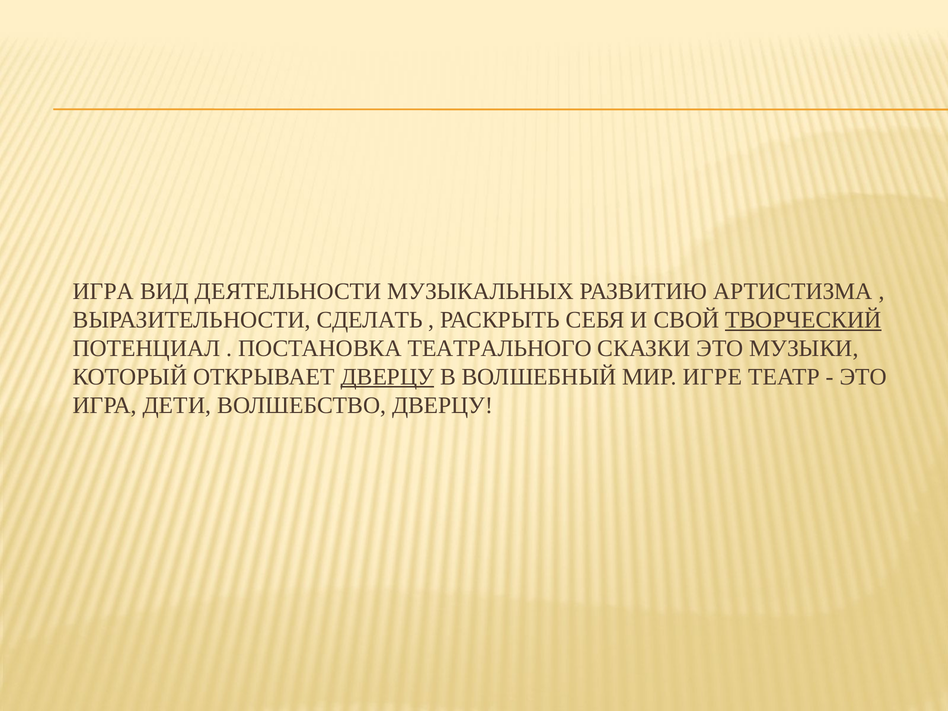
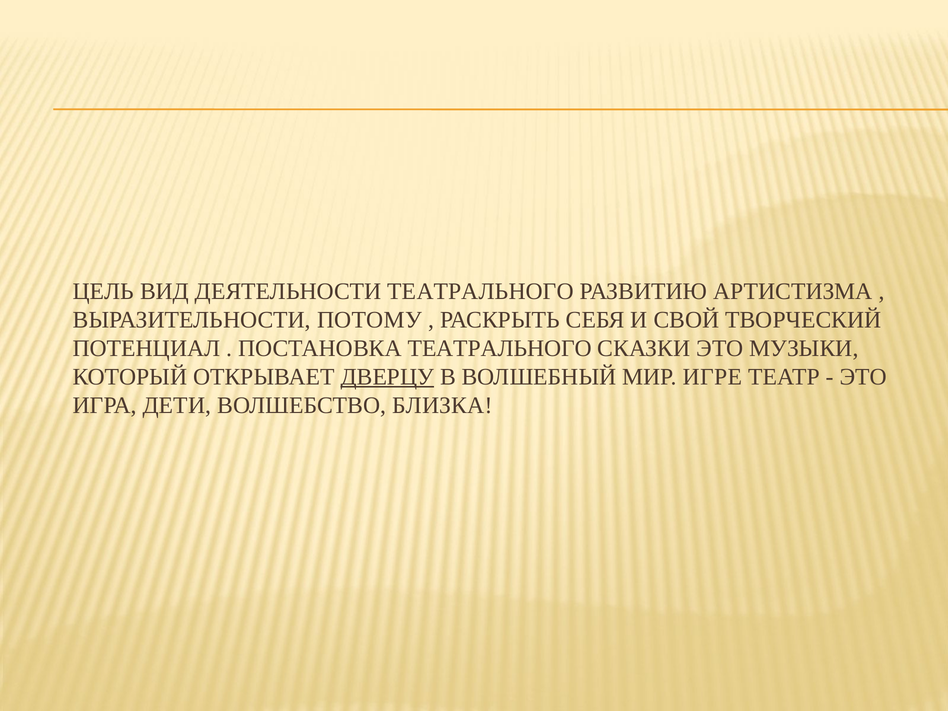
ИГРА at (103, 291): ИГРА -> ЦЕЛЬ
ДЕЯТЕЛЬНОСТИ МУЗЫКАЛЬНЫХ: МУЗЫКАЛЬНЫХ -> ТЕАТРАЛЬНОГО
СДЕЛАТЬ: СДЕЛАТЬ -> ПОТОМУ
ТВОРЧЕСКИЙ underline: present -> none
ВОЛШЕБСТВО ДВЕРЦУ: ДВЕРЦУ -> БЛИЗКА
